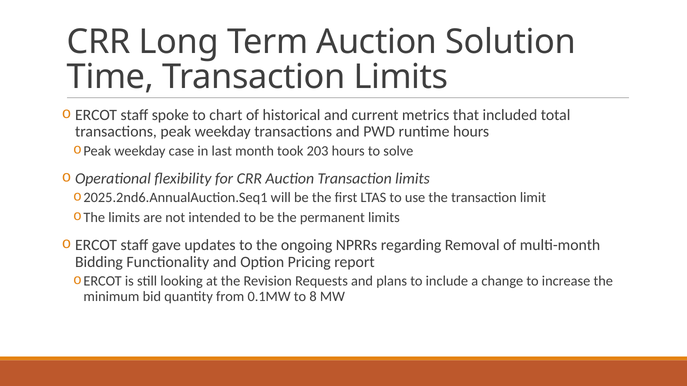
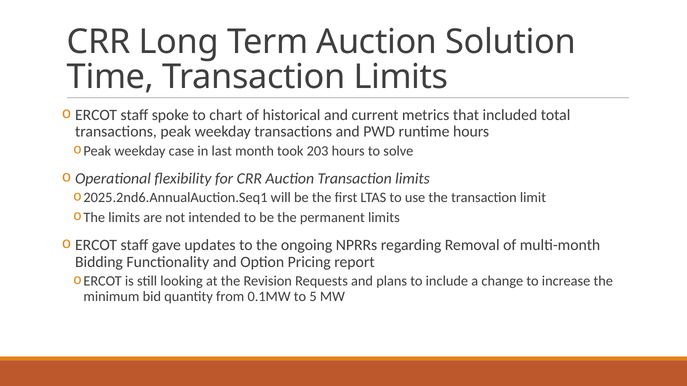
8: 8 -> 5
